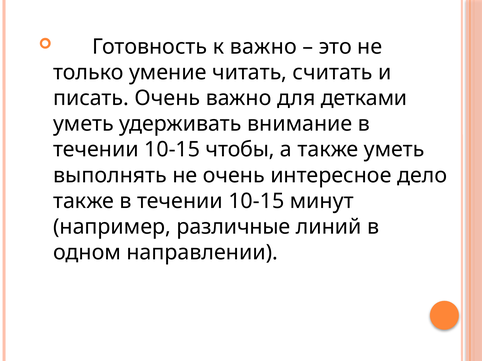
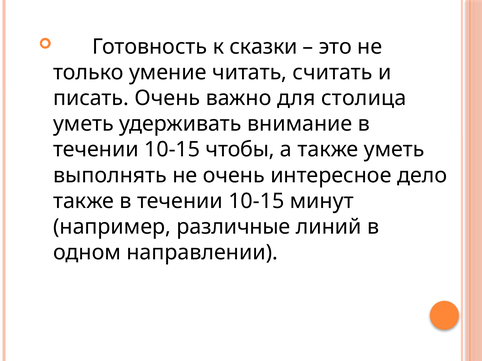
к важно: важно -> сказки
детками: детками -> столица
